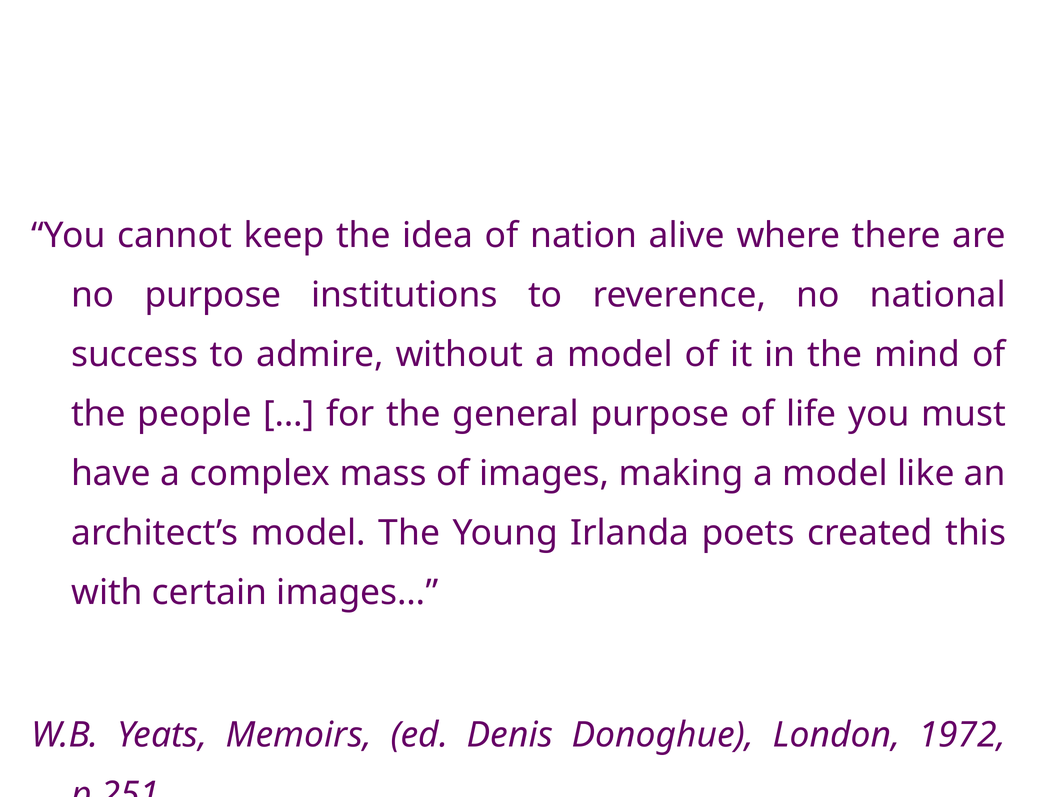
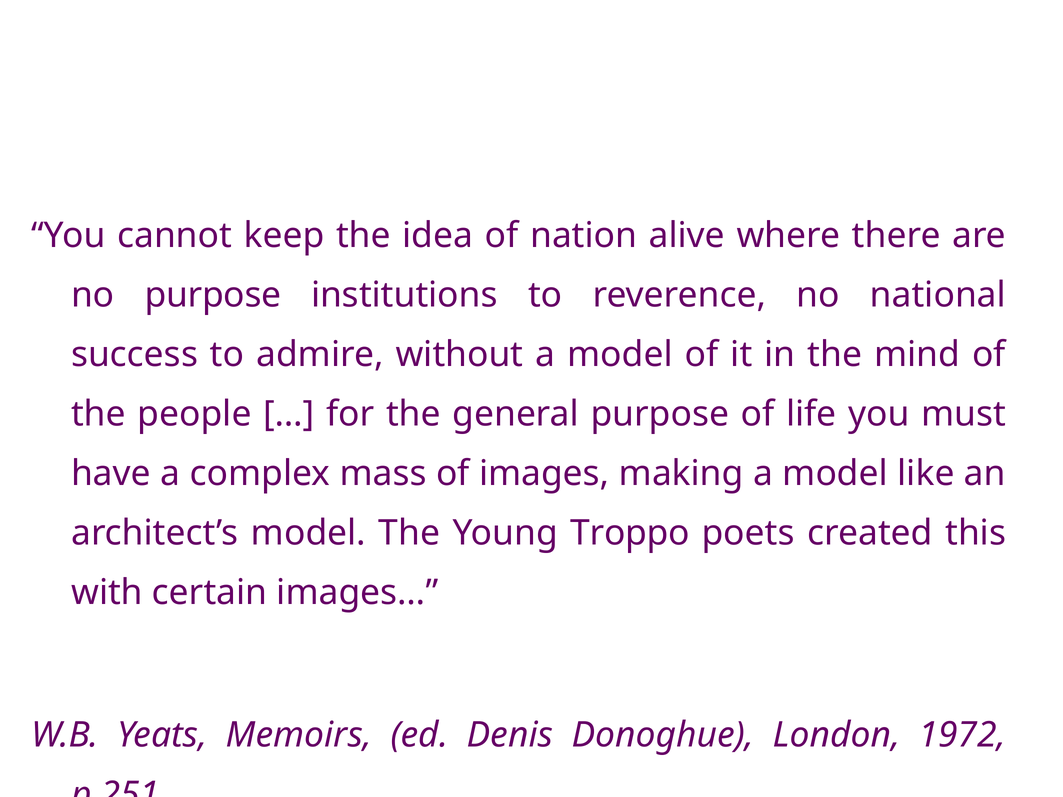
Irlanda: Irlanda -> Troppo
